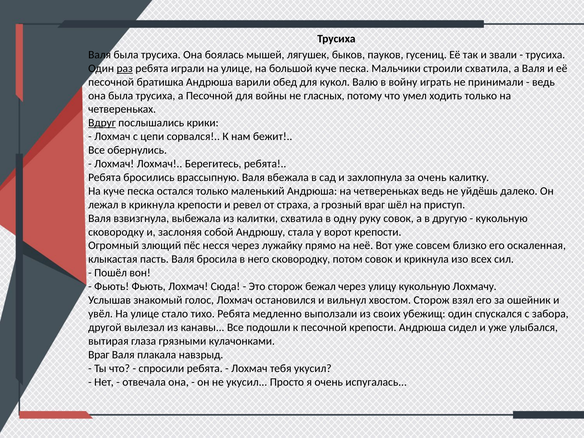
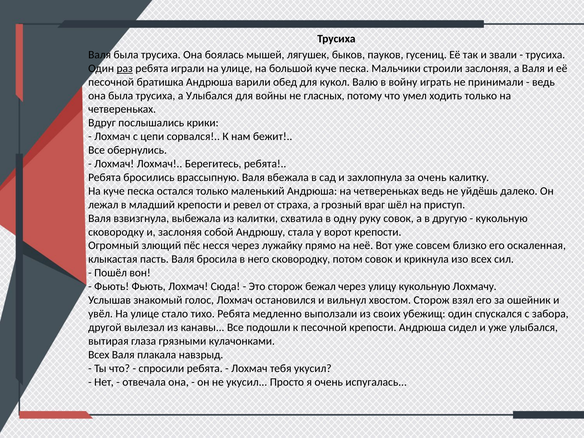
строили схватила: схватила -> заслоняя
а Песочной: Песочной -> Улыбался
Вдруг underline: present -> none
в крикнула: крикнула -> младший
Враг at (99, 355): Враг -> Всех
